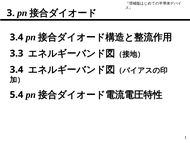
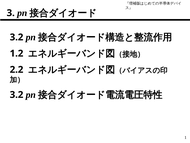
3.4 at (17, 37): 3.4 -> 3.2
3.3: 3.3 -> 1.2
3.4 at (17, 69): 3.4 -> 2.2
5.4 at (17, 94): 5.4 -> 3.2
